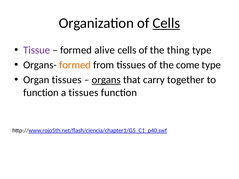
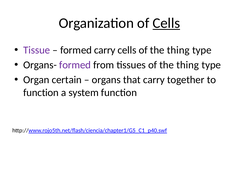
formed alive: alive -> carry
formed at (75, 65) colour: orange -> purple
tissues of the come: come -> thing
Organ tissues: tissues -> certain
organs underline: present -> none
a tissues: tissues -> system
